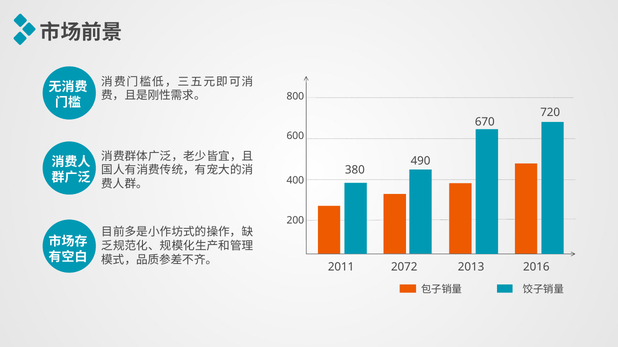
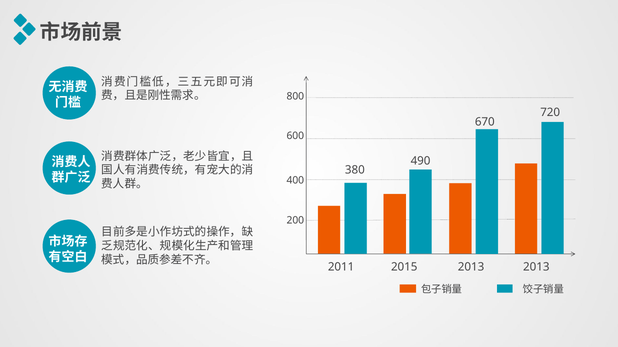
2072: 2072 -> 2015
2013 2016: 2016 -> 2013
